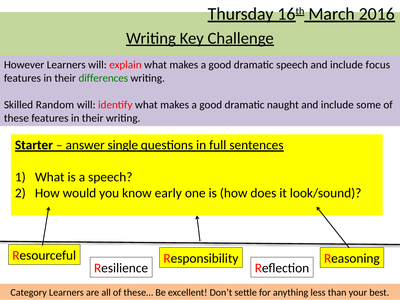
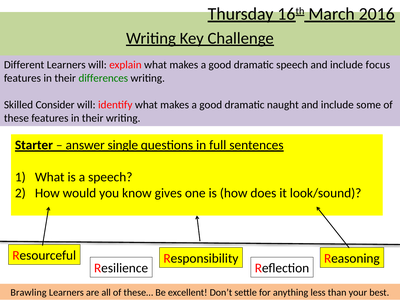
However: However -> Different
Random: Random -> Consider
early: early -> gives
Category: Category -> Brawling
